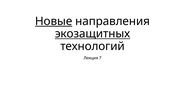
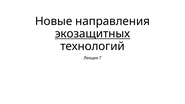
Новые underline: present -> none
